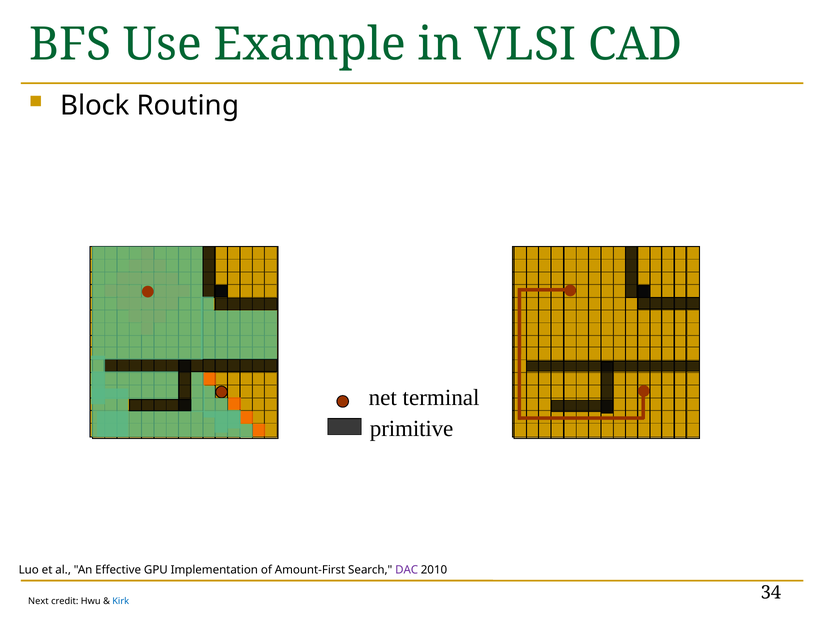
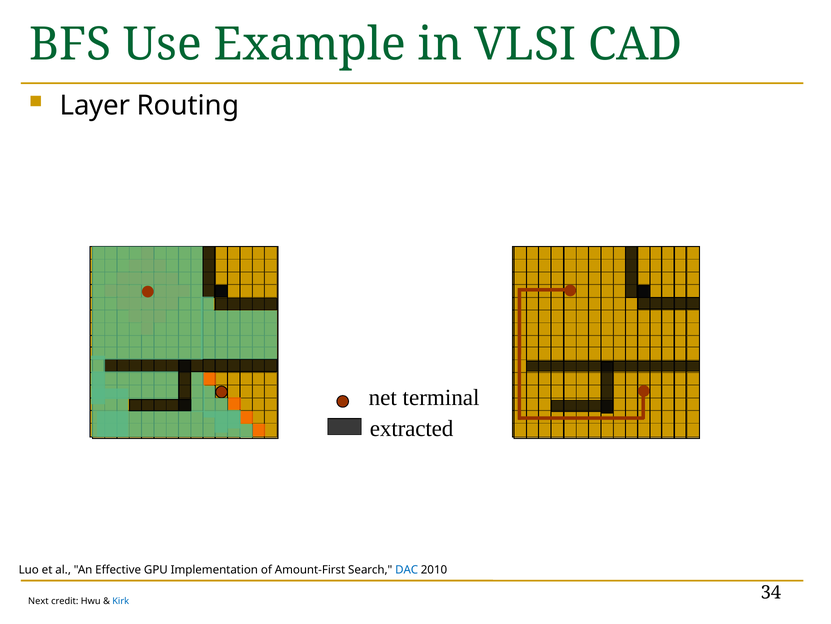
Block: Block -> Layer
primitive: primitive -> extracted
DAC colour: purple -> blue
